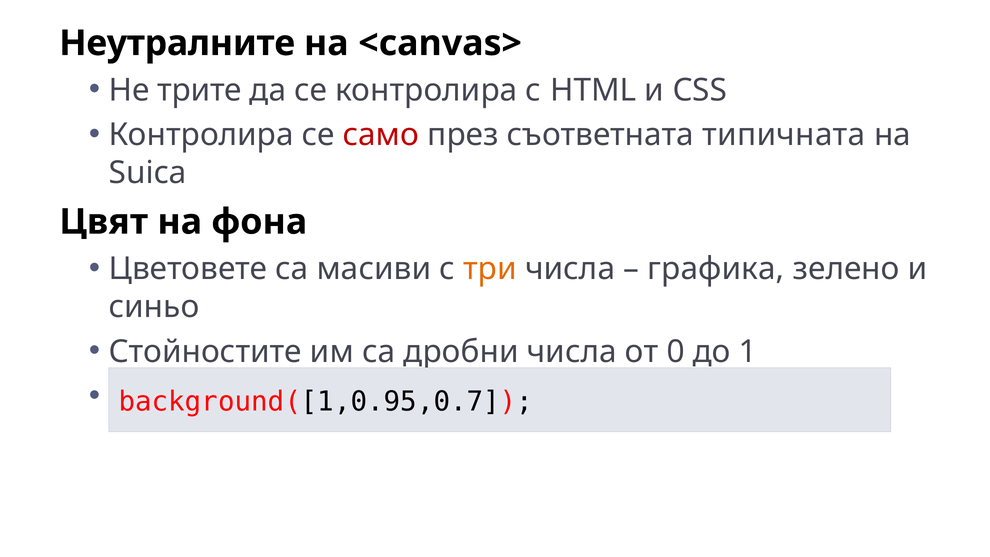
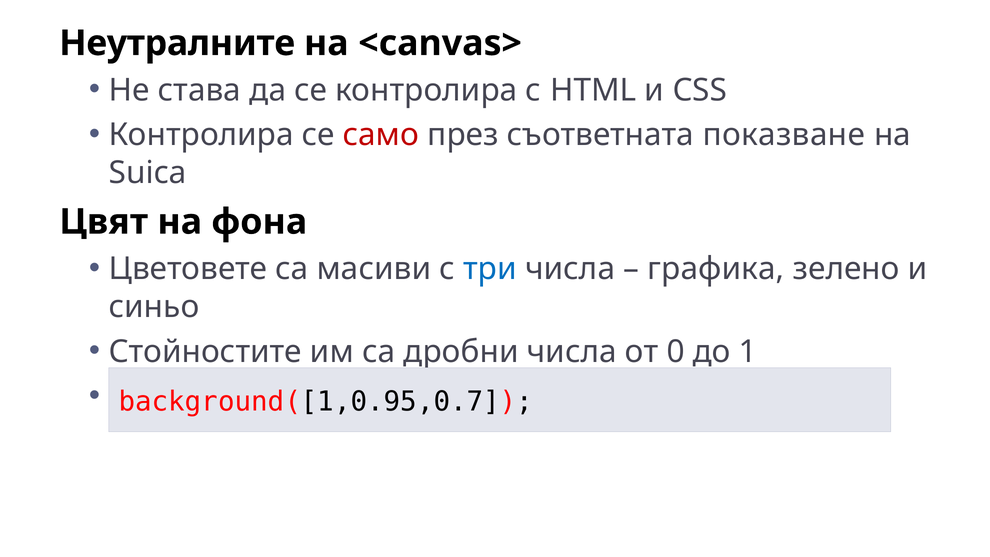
трите: трите -> става
типичната: типичната -> показване
три colour: orange -> blue
